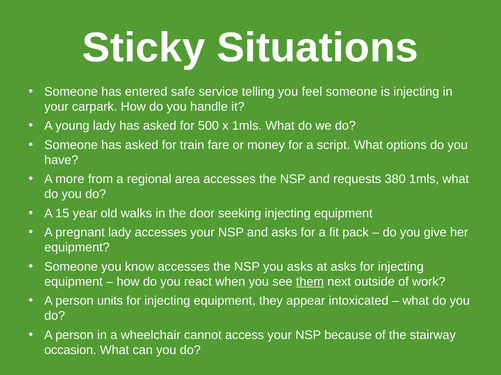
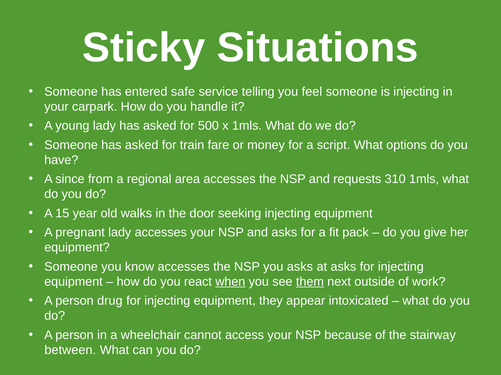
more: more -> since
380: 380 -> 310
when underline: none -> present
units: units -> drug
occasion: occasion -> between
